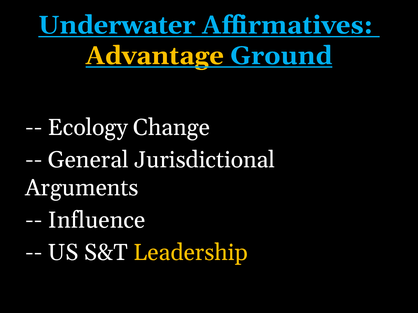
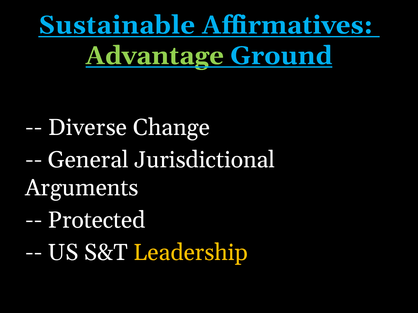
Underwater: Underwater -> Sustainable
Advantage colour: yellow -> light green
Ecology: Ecology -> Diverse
Influence: Influence -> Protected
